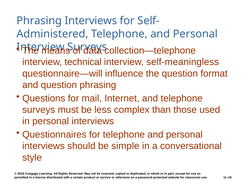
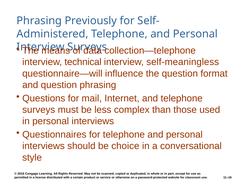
Phrasing Interviews: Interviews -> Previously
simple: simple -> choice
